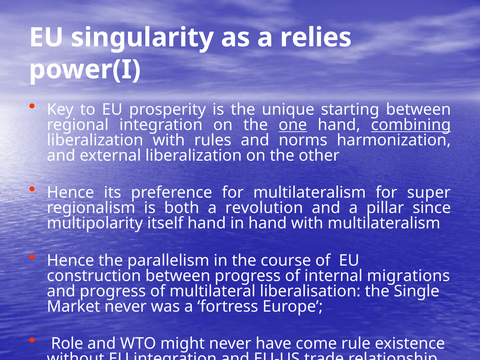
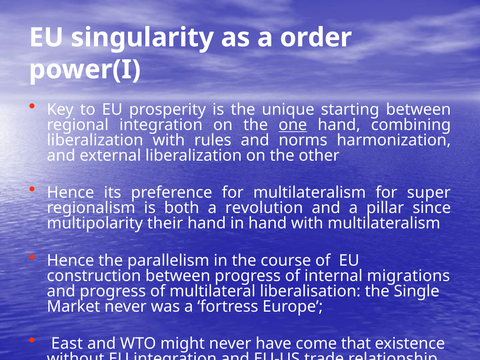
relies: relies -> order
combining underline: present -> none
itself: itself -> their
Role: Role -> East
rule: rule -> that
